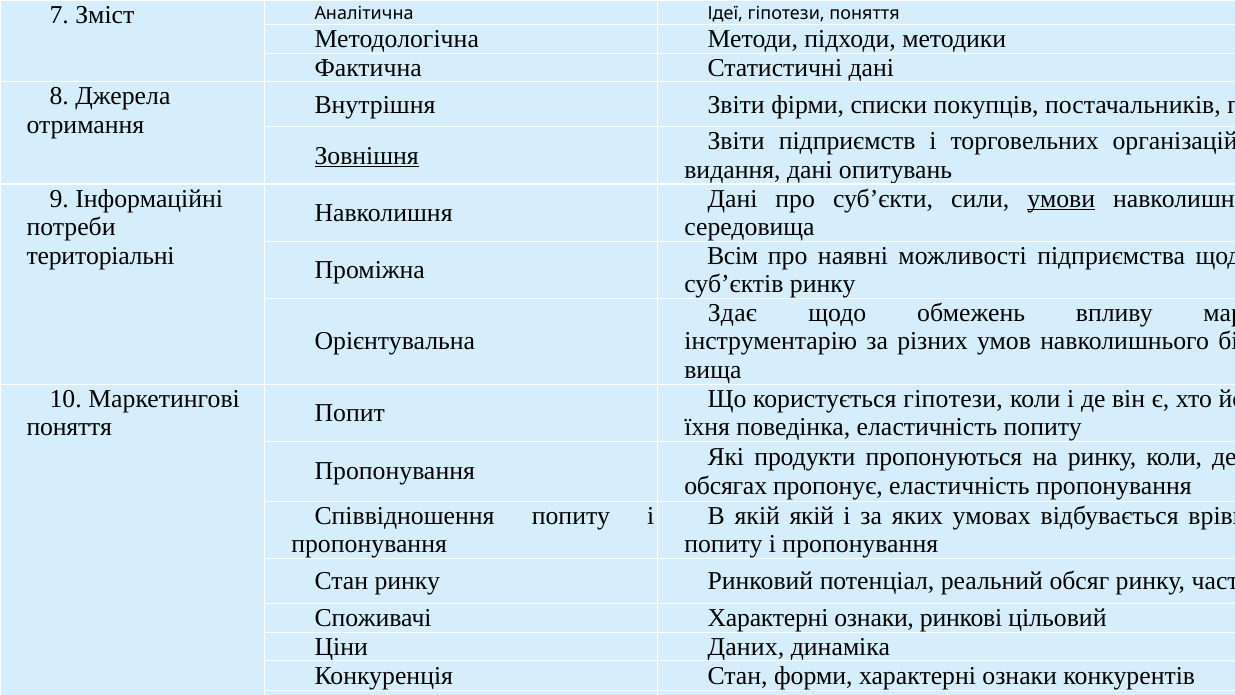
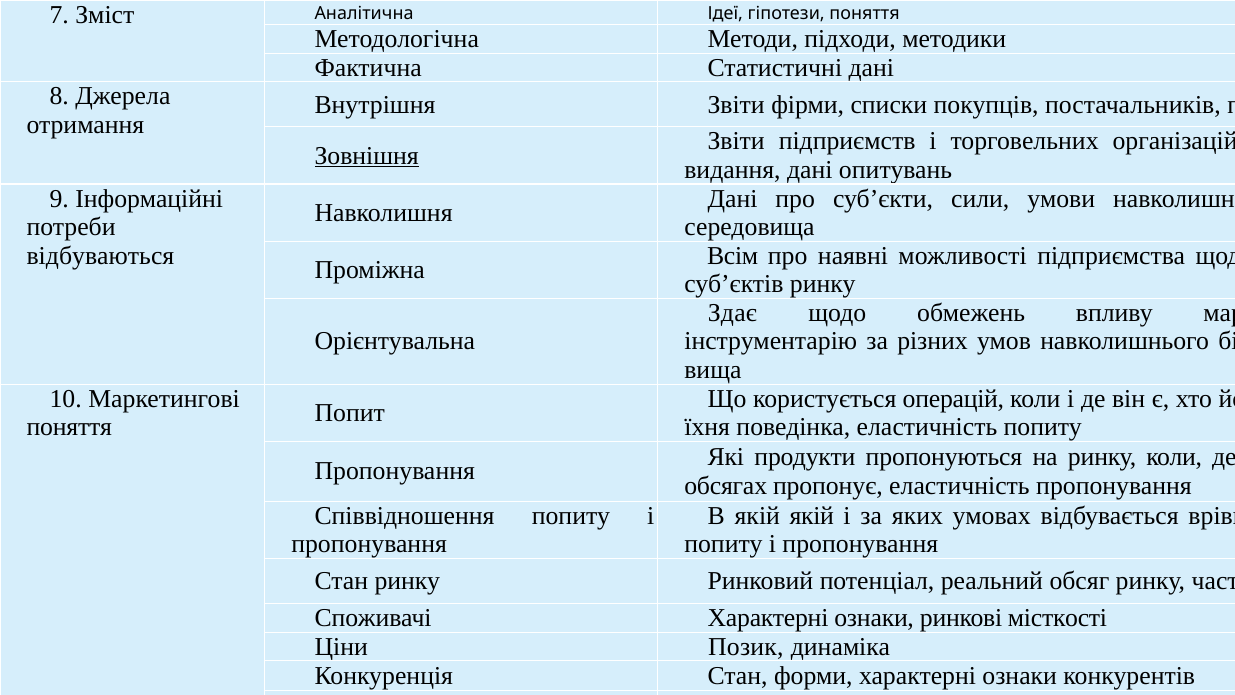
умови underline: present -> none
територіальні: територіальні -> відбуваються
користується гіпотези: гіпотези -> операцій
цільовий: цільовий -> місткості
Даних: Даних -> Позик
